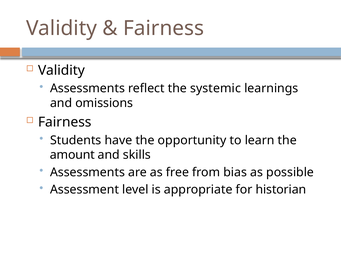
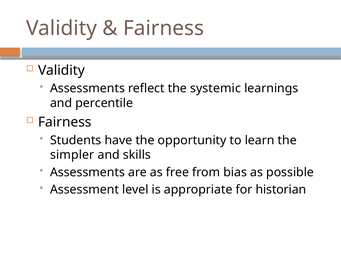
omissions: omissions -> percentile
amount: amount -> simpler
